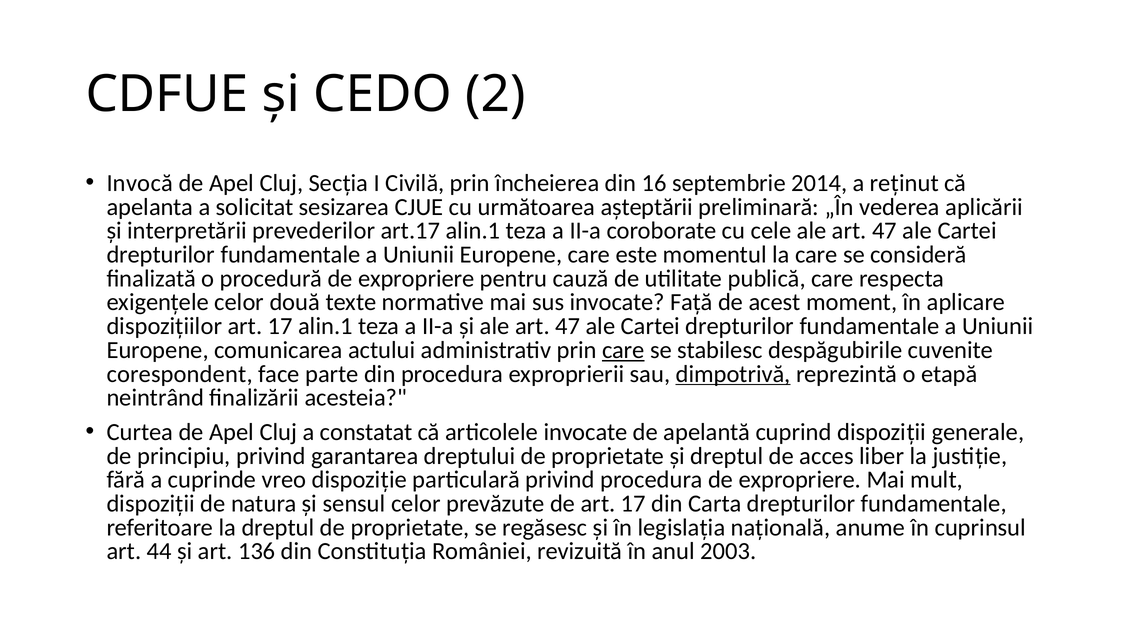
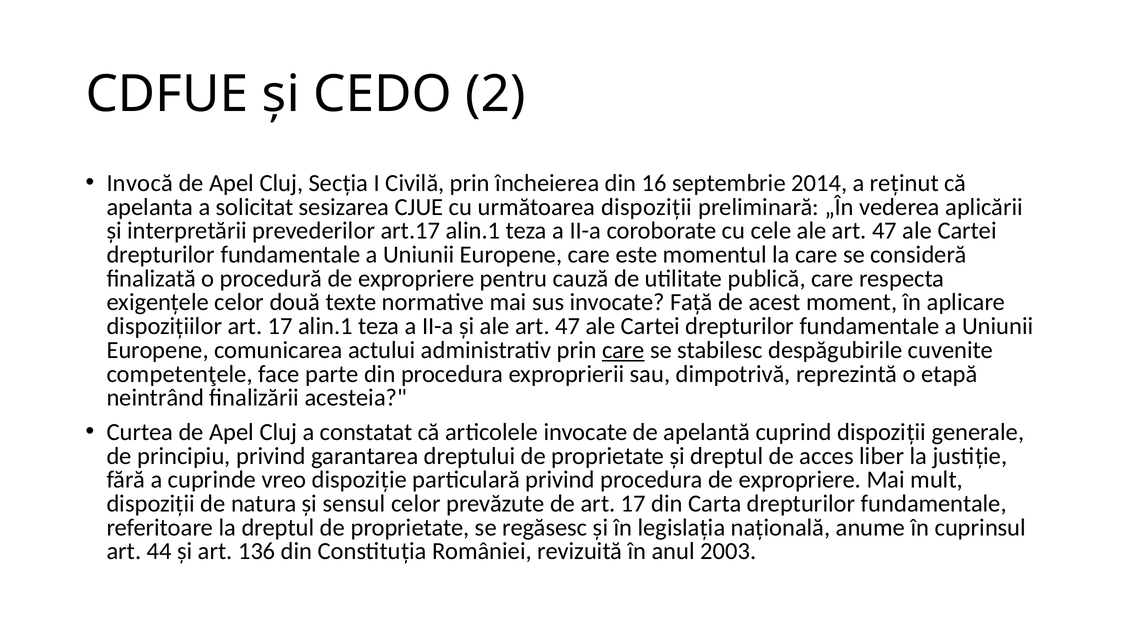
următoarea aşteptării: aşteptării -> dispoziții
corespondent: corespondent -> competenţele
dimpotrivă underline: present -> none
